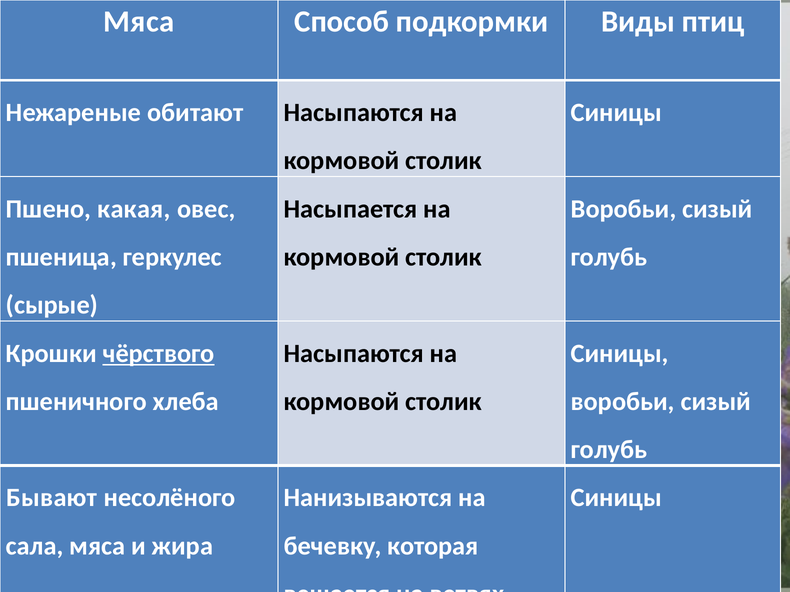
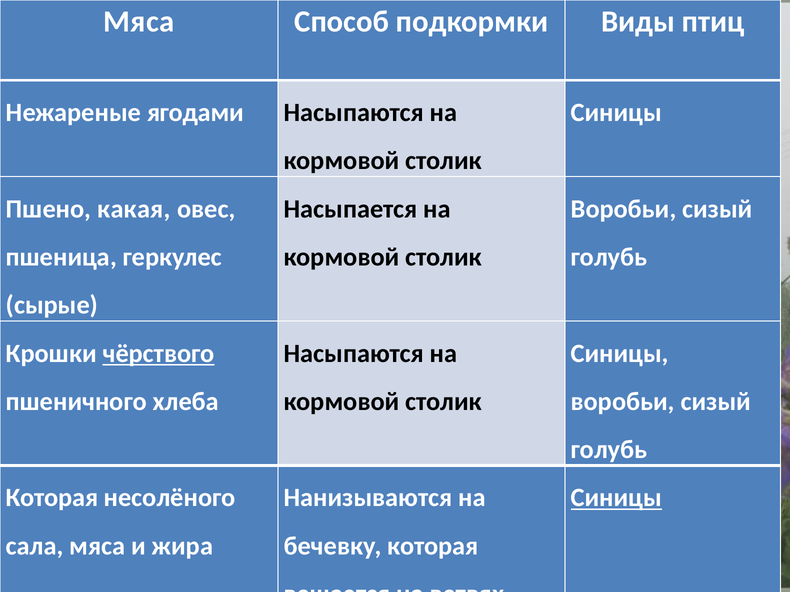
обитают: обитают -> ягодами
Бывают at (52, 498): Бывают -> Которая
Синицы at (616, 498) underline: none -> present
